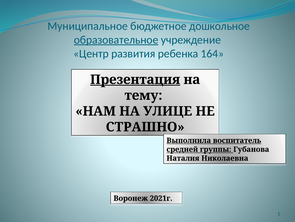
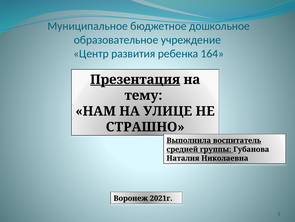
образовательное underline: present -> none
